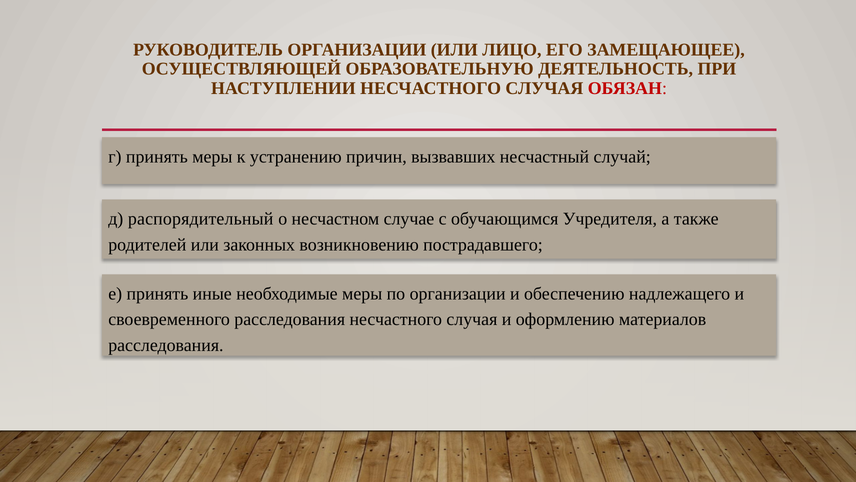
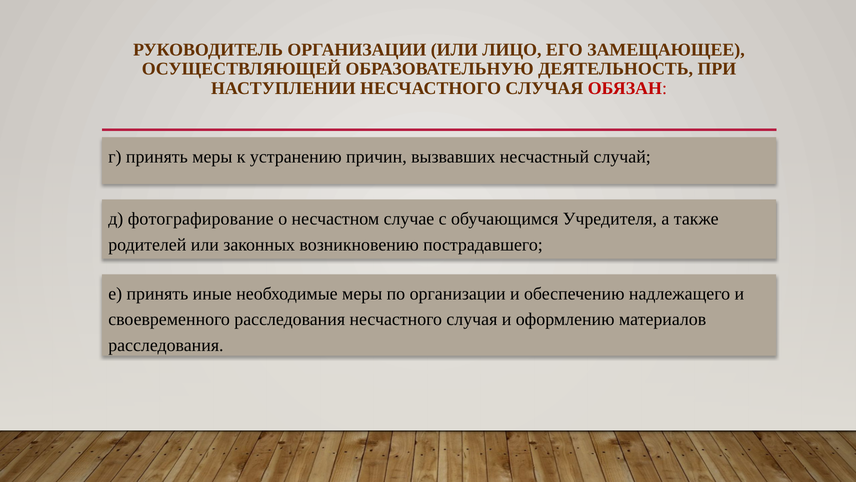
распорядительный: распорядительный -> фотографирование
